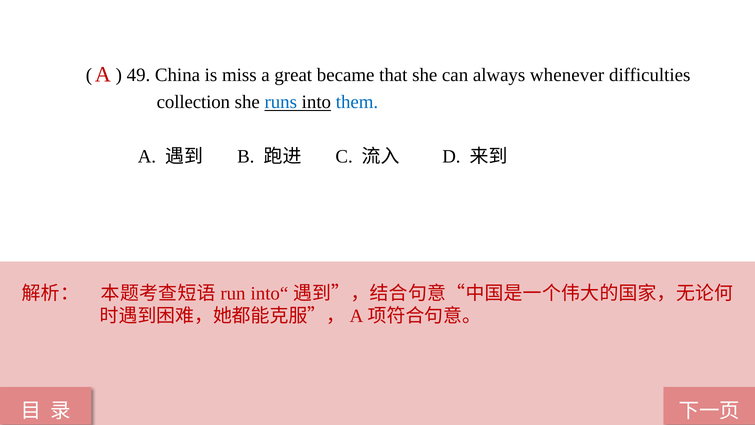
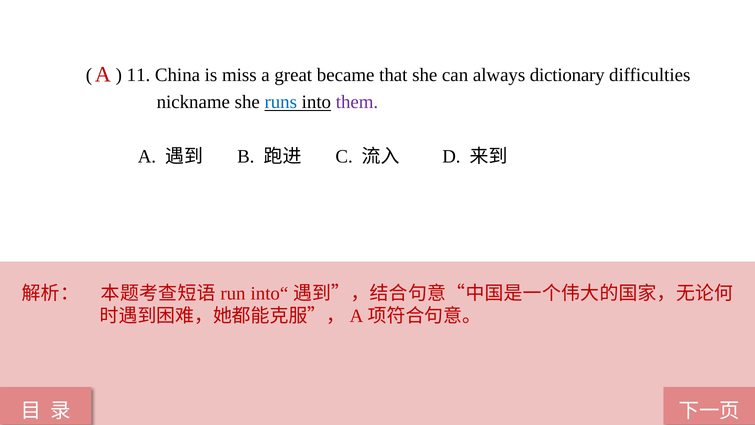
49: 49 -> 11
whenever: whenever -> dictionary
collection: collection -> nickname
them colour: blue -> purple
